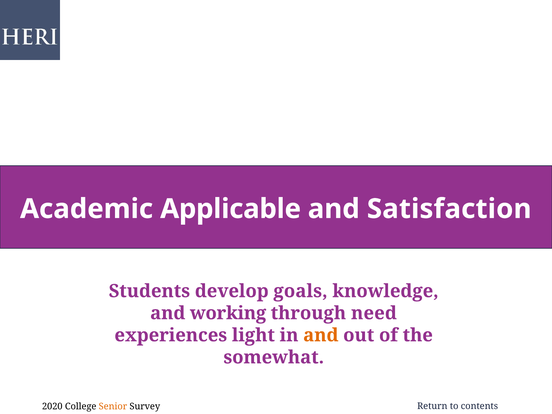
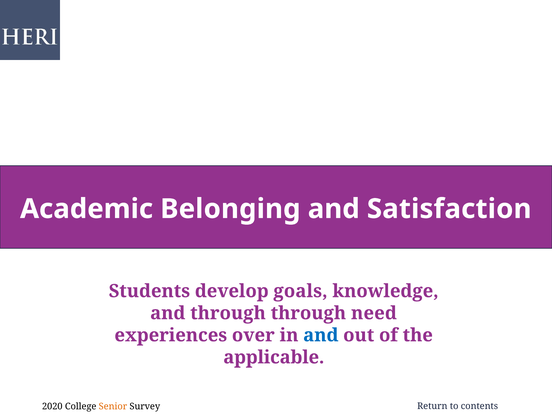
Applicable: Applicable -> Belonging
and working: working -> through
light: light -> over
and at (321, 335) colour: orange -> blue
somewhat: somewhat -> applicable
